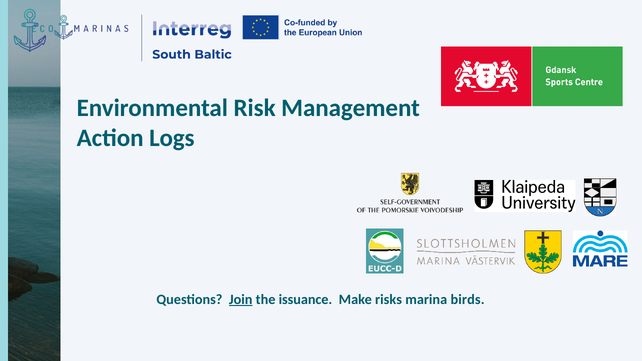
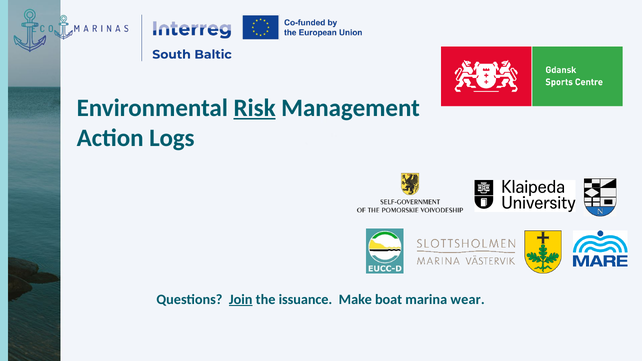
Risk underline: none -> present
risks: risks -> boat
birds: birds -> wear
